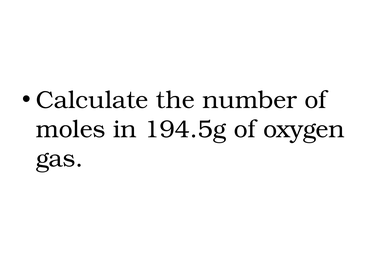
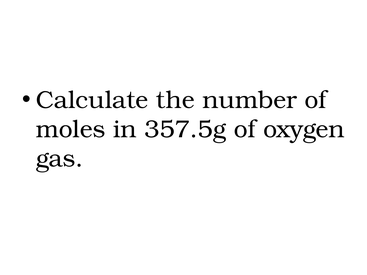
194.5g: 194.5g -> 357.5g
